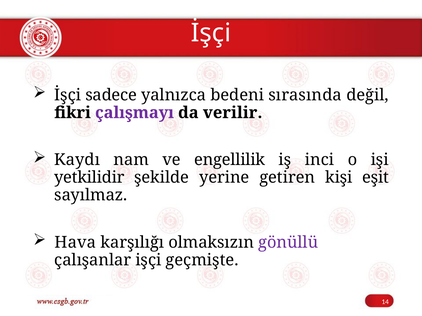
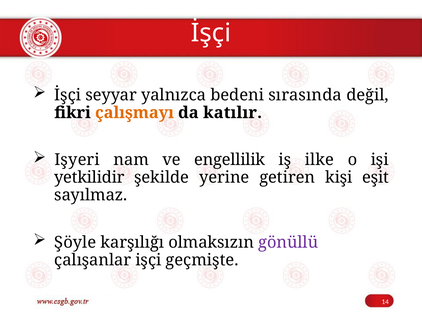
sadece: sadece -> seyyar
çalışmayı colour: purple -> orange
verilir: verilir -> katılır
Kaydı: Kaydı -> Işyeri
inci: inci -> ilke
Hava: Hava -> Şöyle
